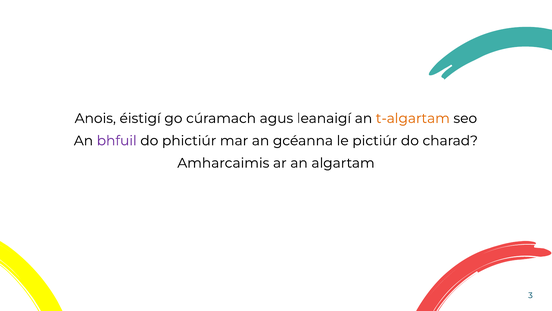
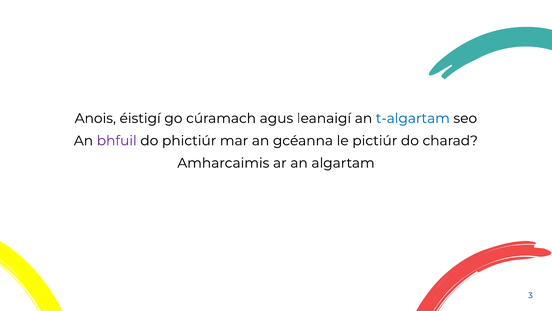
t-algartam colour: orange -> blue
